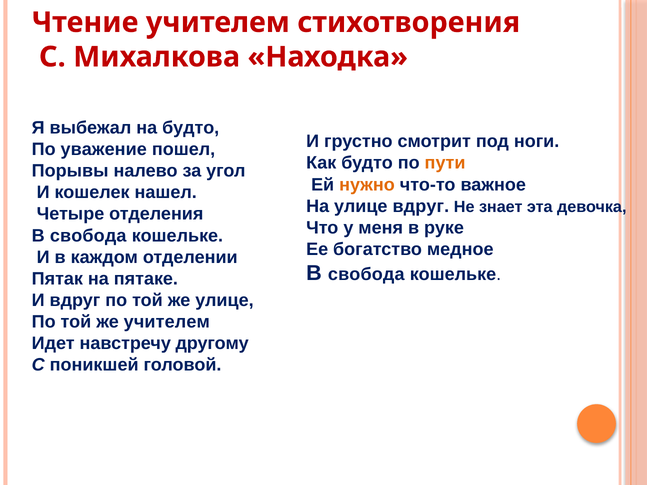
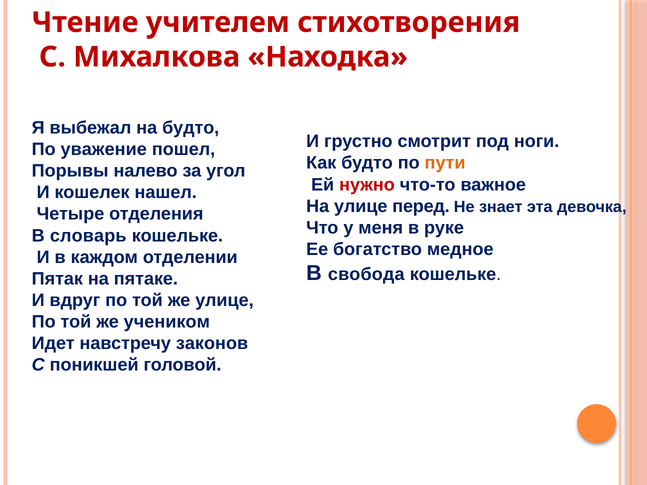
нужно colour: orange -> red
улице вдруг: вдруг -> перед
свобода at (88, 236): свобода -> словарь
же учителем: учителем -> учеником
другому: другому -> законов
